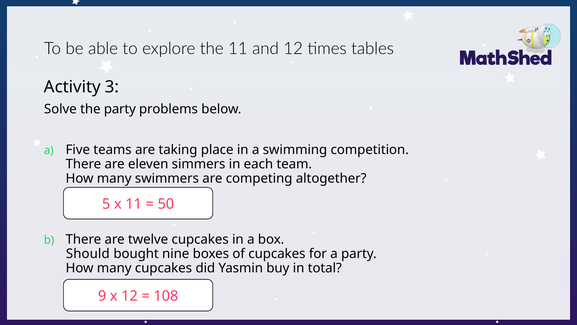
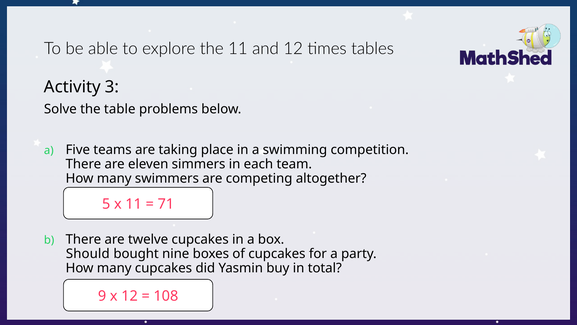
the party: party -> table
50: 50 -> 71
